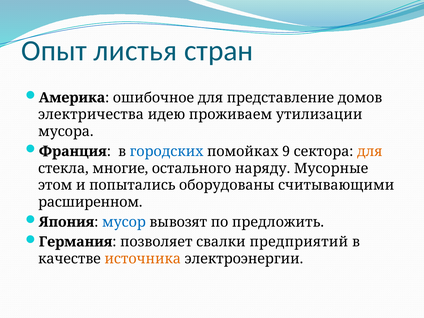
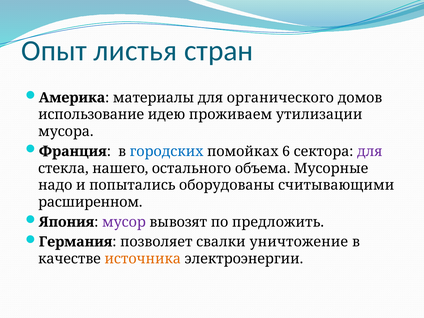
ошибочное: ошибочное -> материалы
представление: представление -> органического
электричества: электричества -> использование
9: 9 -> 6
для at (370, 151) colour: orange -> purple
многие: многие -> нашего
наряду: наряду -> объема
этом: этом -> надо
мусор colour: blue -> purple
предприятий: предприятий -> уничтожение
